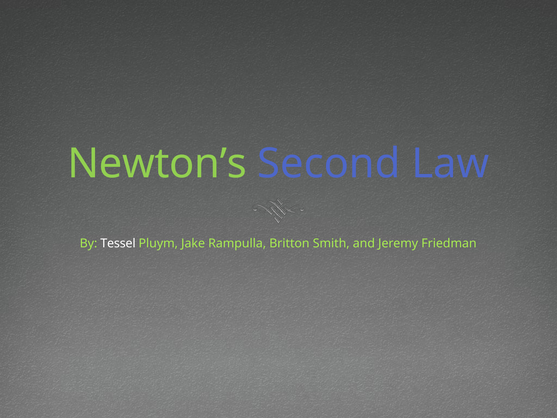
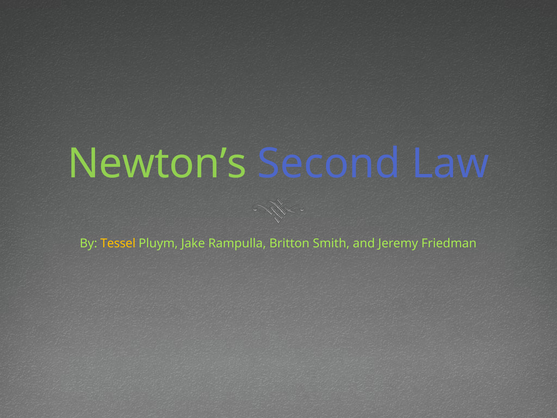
Tessel colour: white -> yellow
